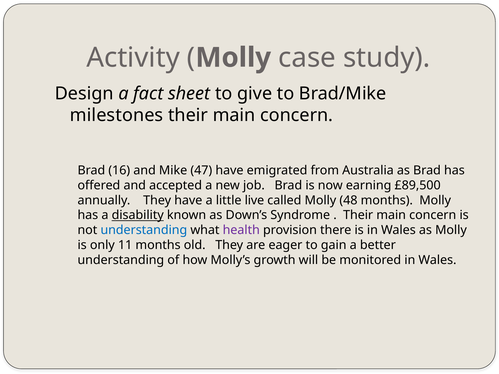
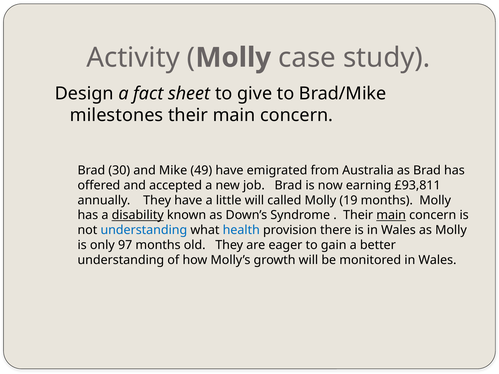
16: 16 -> 30
47: 47 -> 49
£89,500: £89,500 -> £93,811
little live: live -> will
48: 48 -> 19
main at (391, 215) underline: none -> present
health colour: purple -> blue
11: 11 -> 97
